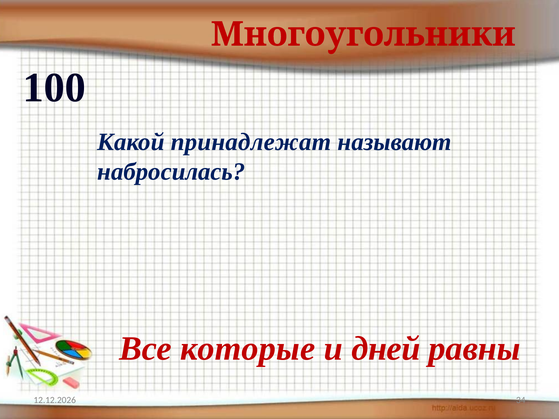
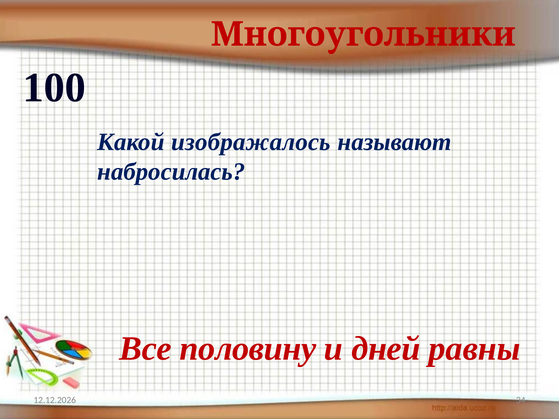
принадлежат: принадлежат -> изображалось
которые: которые -> половину
